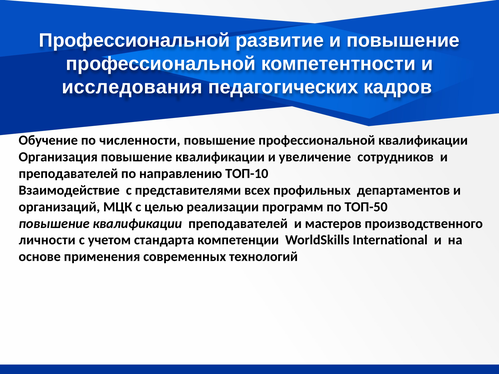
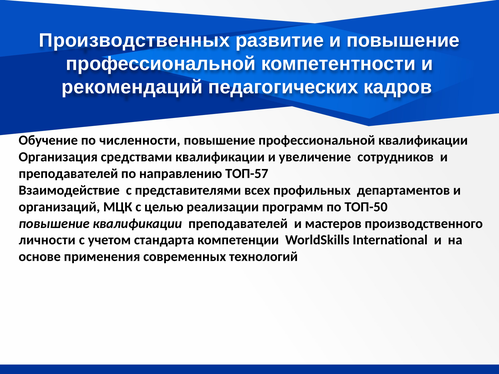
Профессиональной at (135, 40): Профессиональной -> Производственных
исследования: исследования -> рекомендаций
Организация повышение: повышение -> средствами
ТОП-10: ТОП-10 -> ТОП-57
